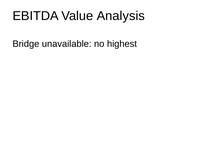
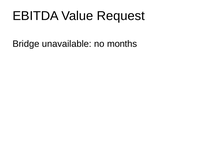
Analysis: Analysis -> Request
highest: highest -> months
